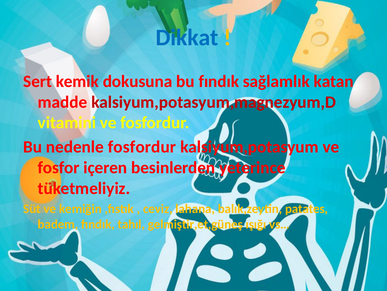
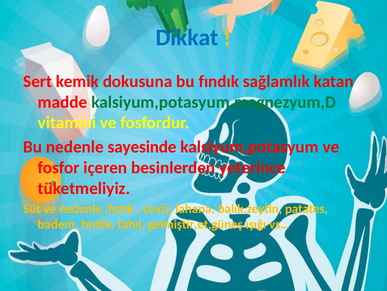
kalsiyum,potasyum,magnezyum,D colour: red -> green
nedenle fosfordur: fosfordur -> sayesinde
ve kemiğin: kemiğin -> nedenle
